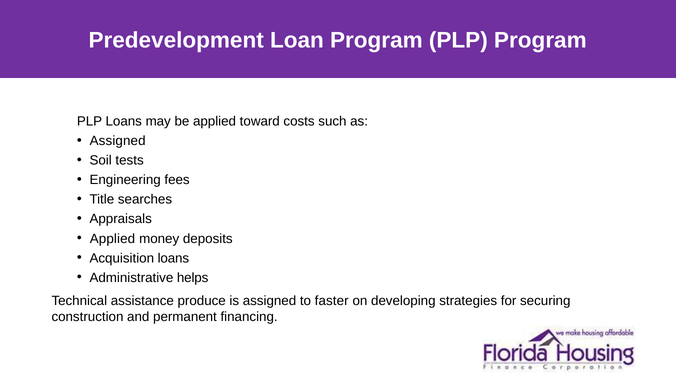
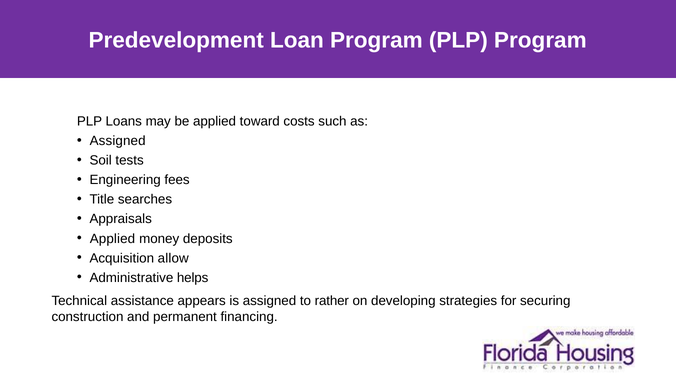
Acquisition loans: loans -> allow
produce: produce -> appears
faster: faster -> rather
